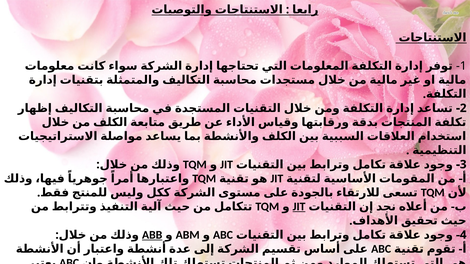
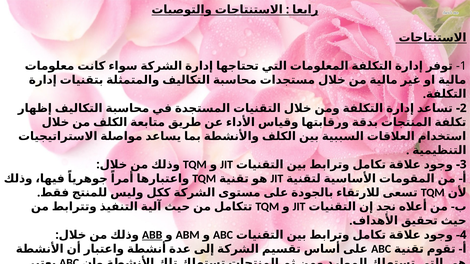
JIT at (299, 207) underline: present -> none
